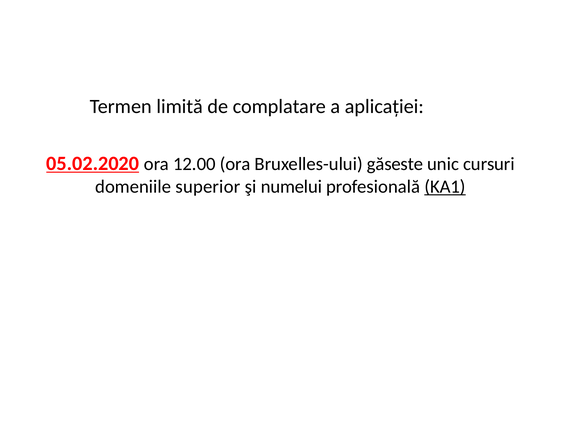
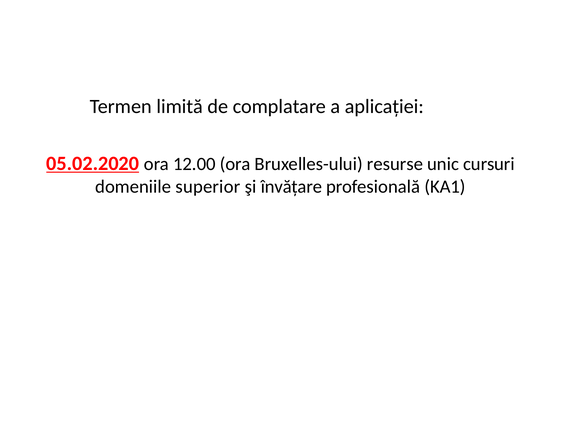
găseste: găseste -> resurse
numelui: numelui -> învățare
KA1 underline: present -> none
